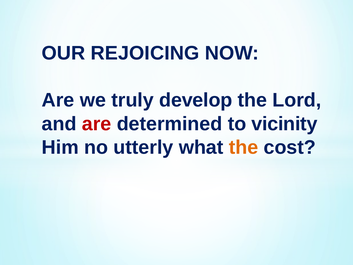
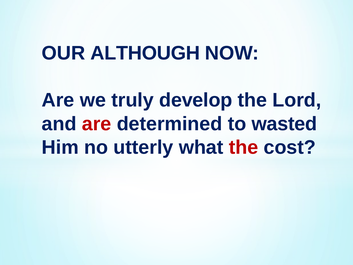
REJOICING: REJOICING -> ALTHOUGH
vicinity: vicinity -> wasted
the at (244, 147) colour: orange -> red
